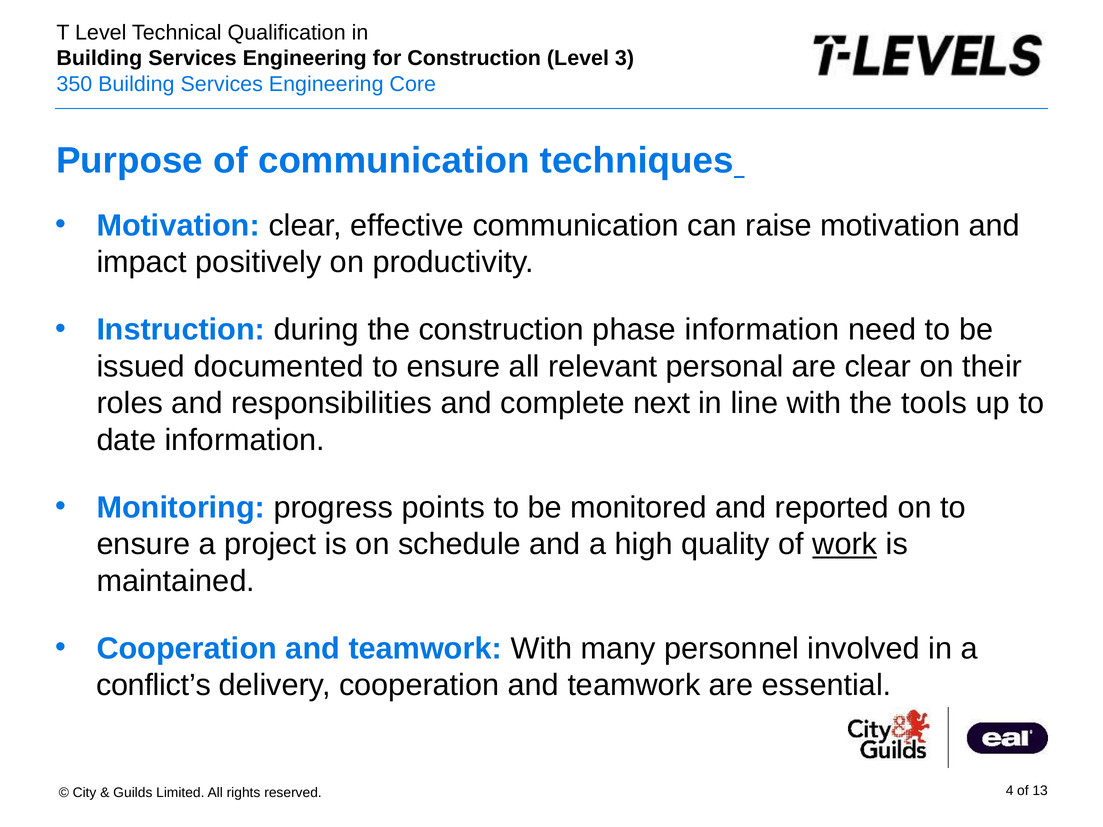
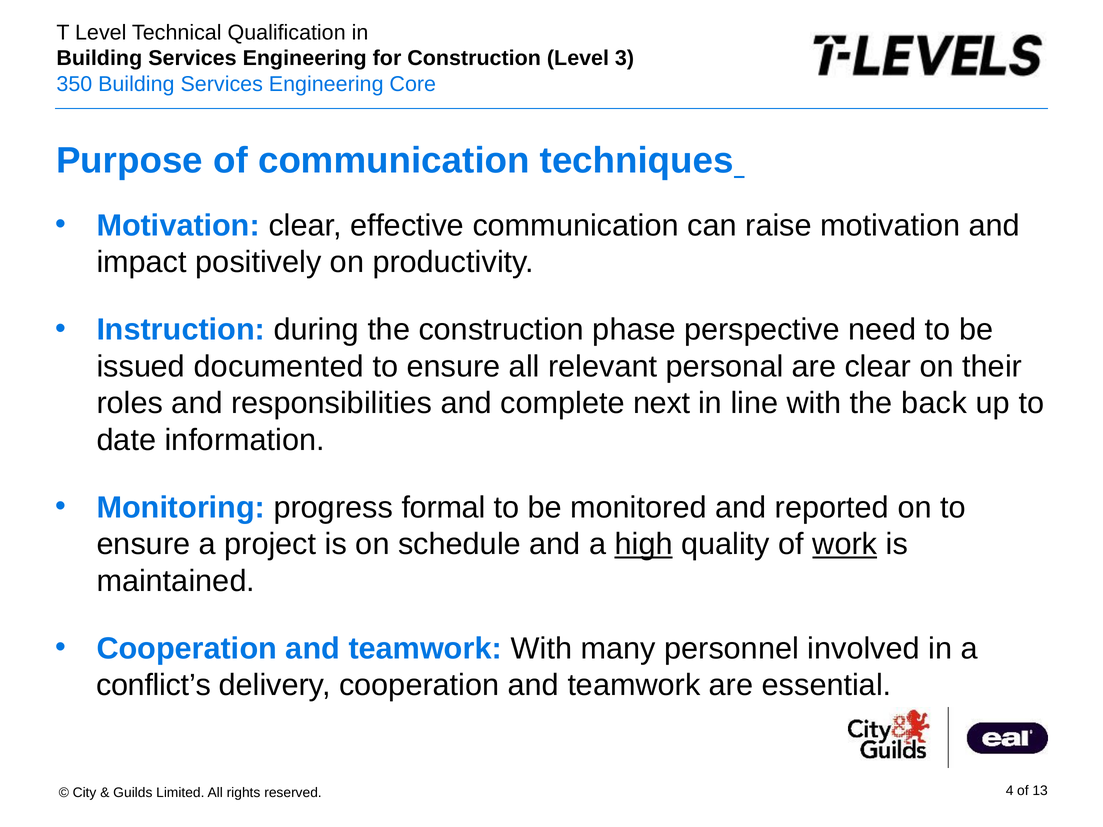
phase information: information -> perspective
tools: tools -> back
points: points -> formal
high underline: none -> present
